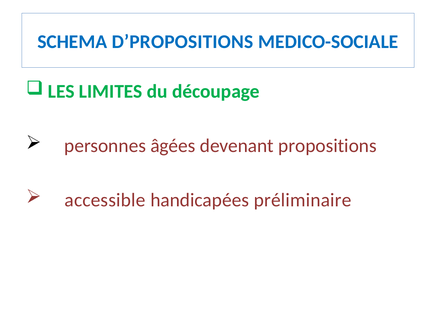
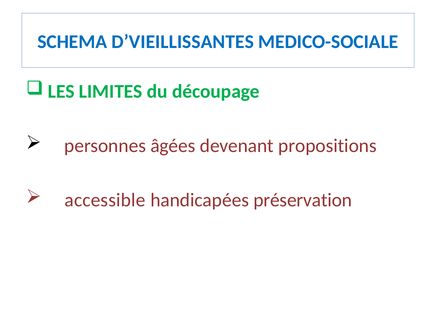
D’PROPOSITIONS: D’PROPOSITIONS -> D’VIEILLISSANTES
préliminaire: préliminaire -> préservation
